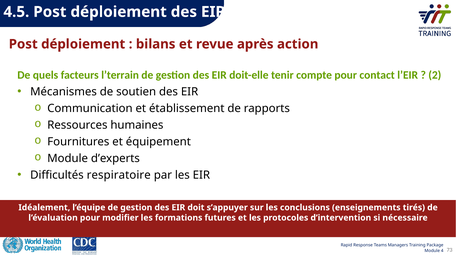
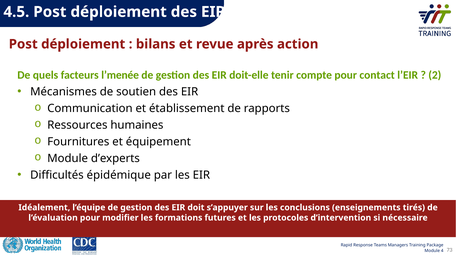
l’terrain: l’terrain -> l’menée
respiratoire: respiratoire -> épidémique
